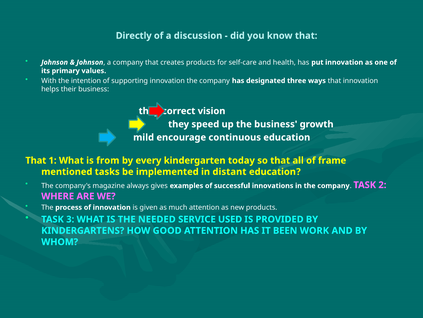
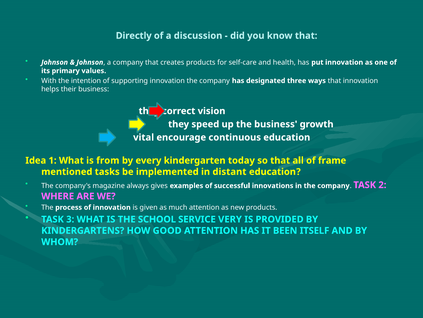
mild: mild -> vital
That at (36, 160): That -> Idea
NEEDED: NEEDED -> SCHOOL
USED: USED -> VERY
WORK: WORK -> ITSELF
